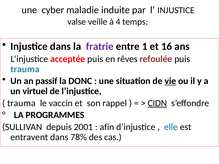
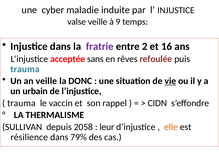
4: 4 -> 9
1: 1 -> 2
acceptée puis: puis -> sans
an passif: passif -> veille
virtuel: virtuel -> urbain
CIDN underline: present -> none
PROGRAMMES: PROGRAMMES -> THERMALISME
2001: 2001 -> 2058
afin: afin -> leur
elle colour: blue -> orange
entravent: entravent -> résilience
78%: 78% -> 79%
